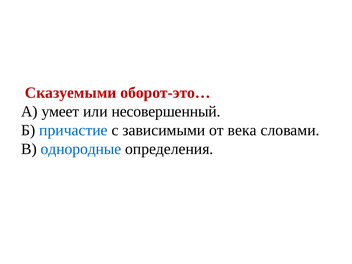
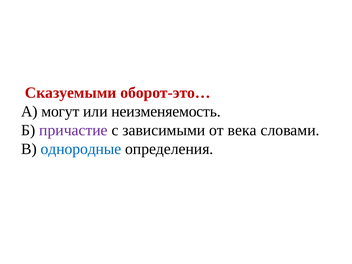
умеет: умеет -> могут
несовершенный: несовершенный -> неизменяемость
причастие colour: blue -> purple
